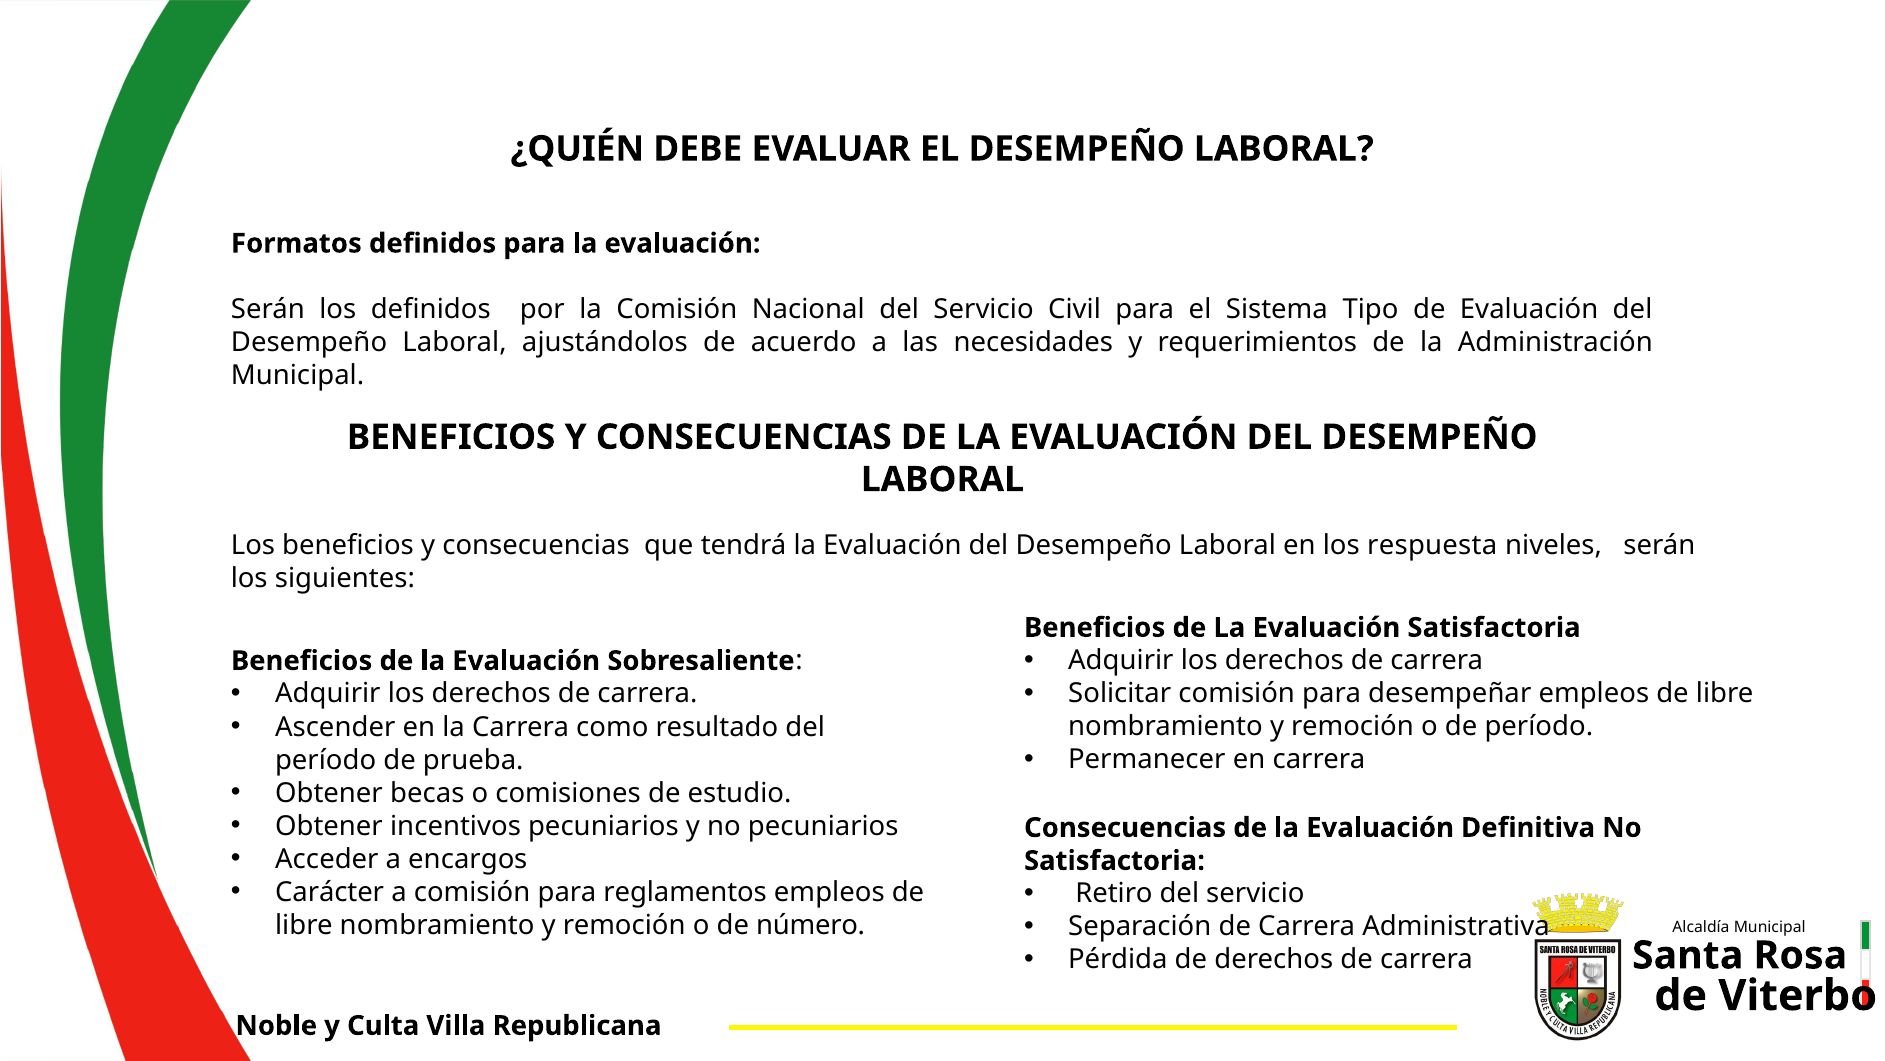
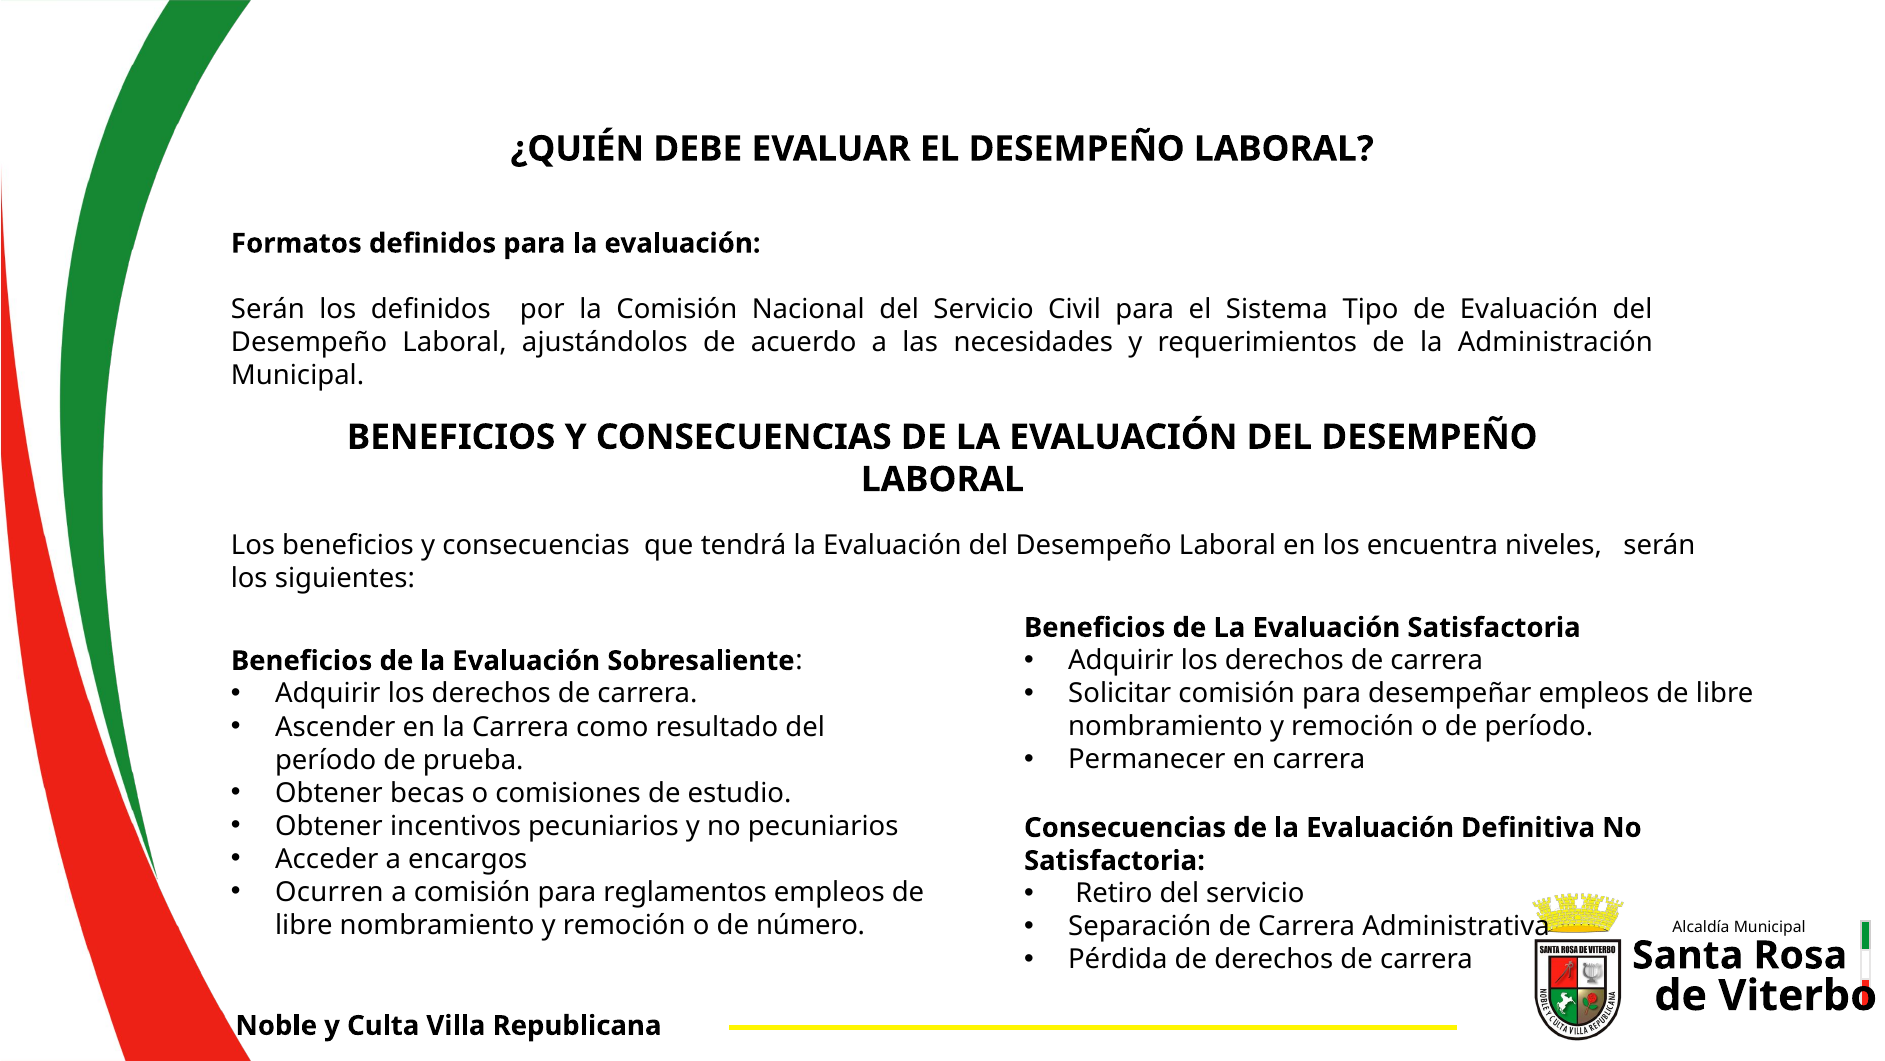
respuesta: respuesta -> encuentra
Carácter: Carácter -> Ocurren
